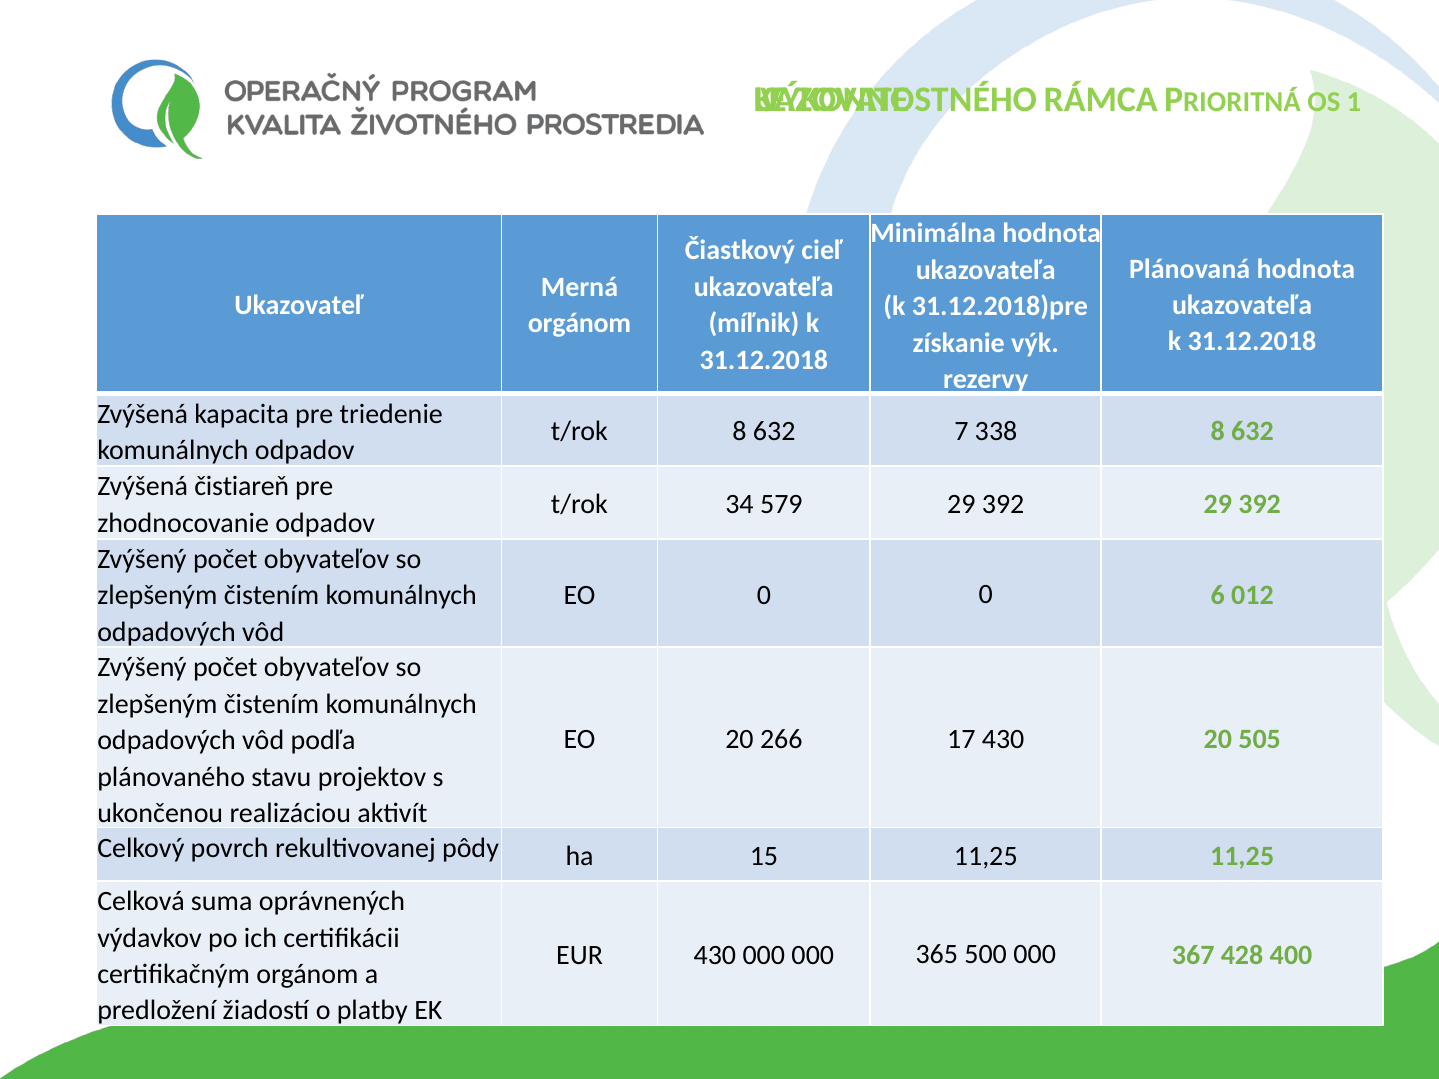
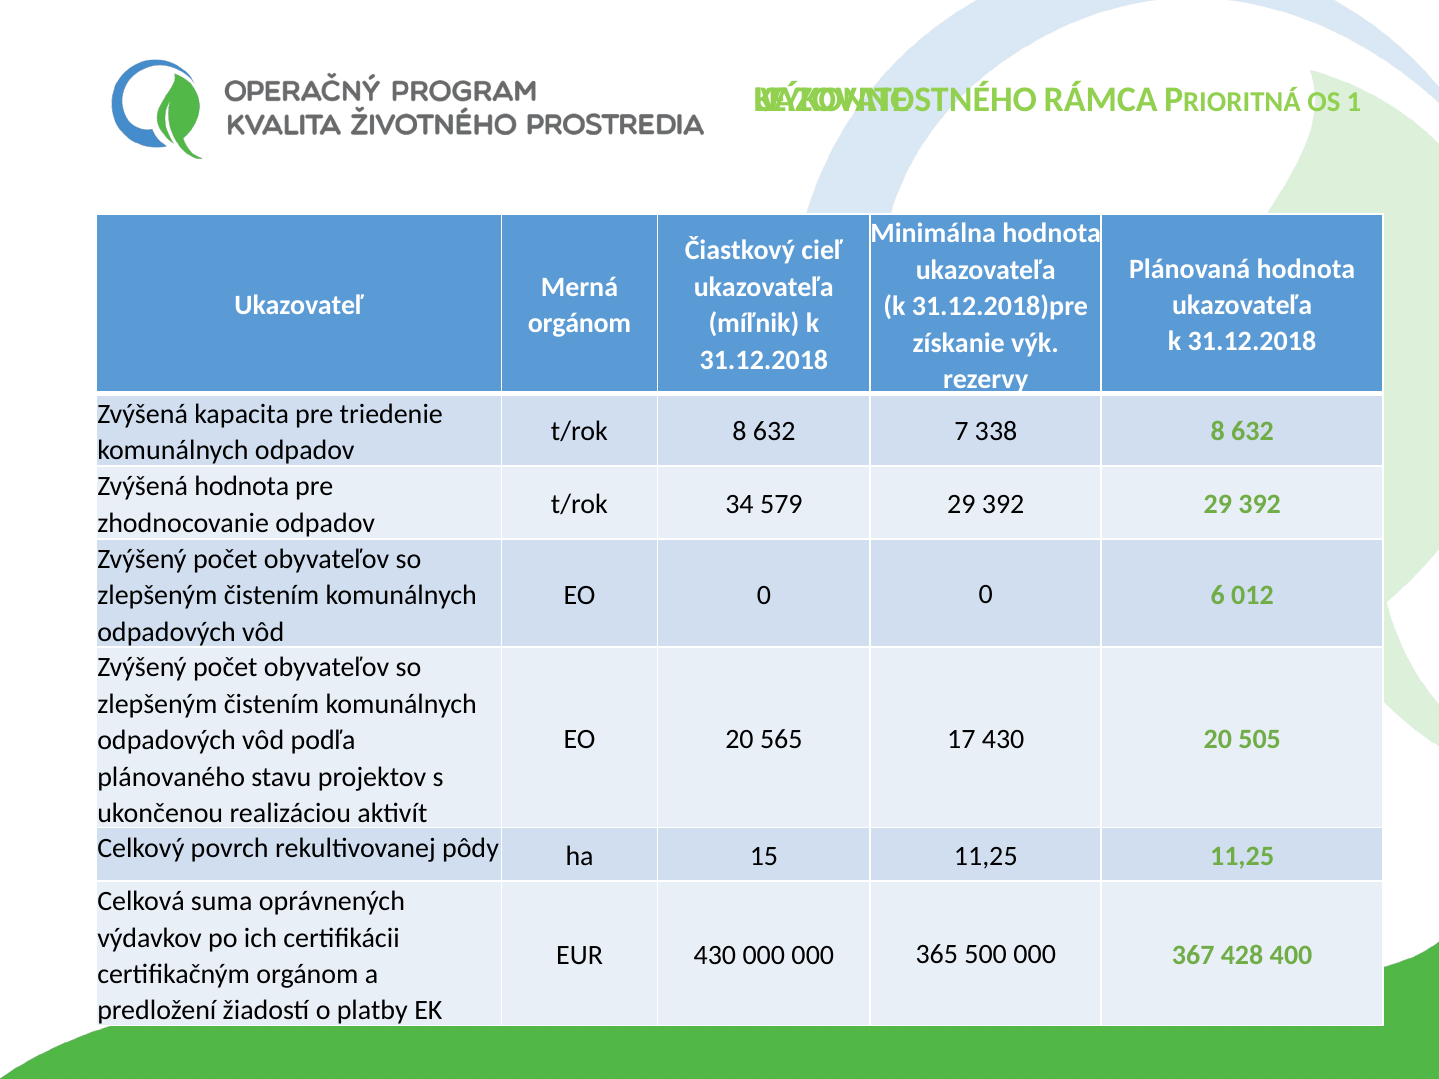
Zvýšená čistiareň: čistiareň -> hodnota
266: 266 -> 565
